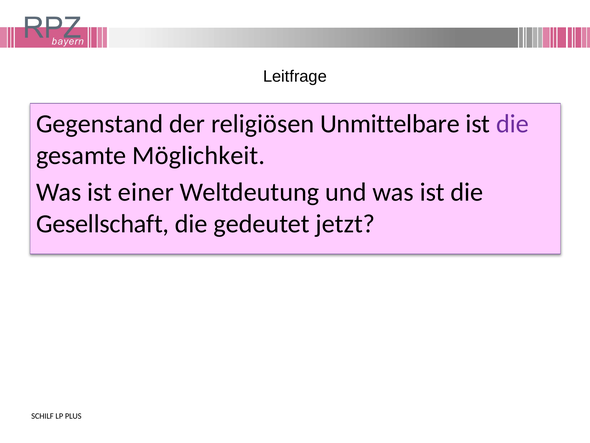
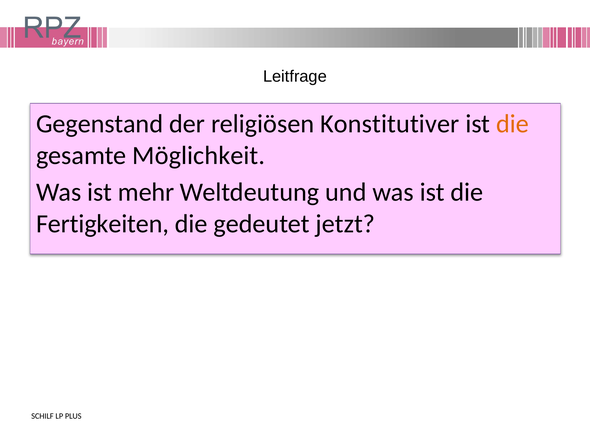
Unmittelbare: Unmittelbare -> Konstitutiver
die at (512, 124) colour: purple -> orange
einer: einer -> mehr
Gesellschaft: Gesellschaft -> Fertigkeiten
